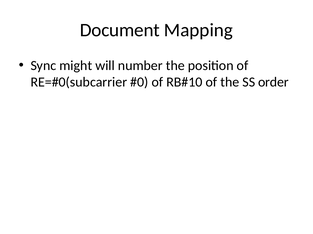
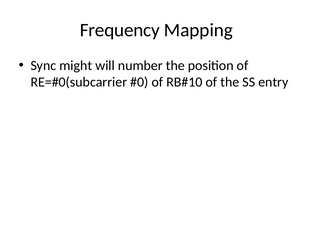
Document: Document -> Frequency
order: order -> entry
